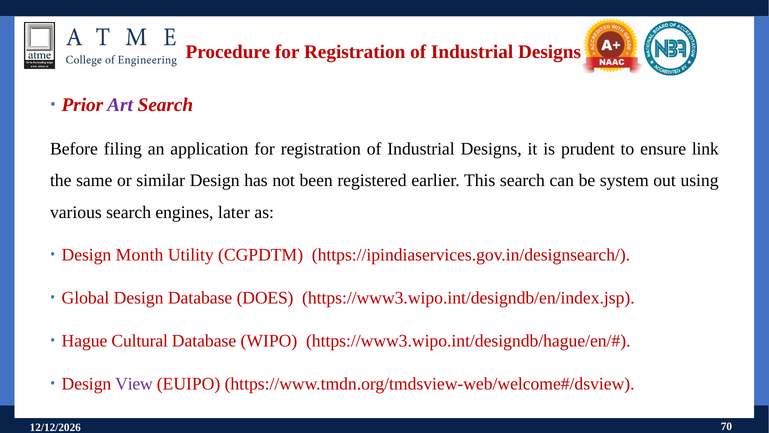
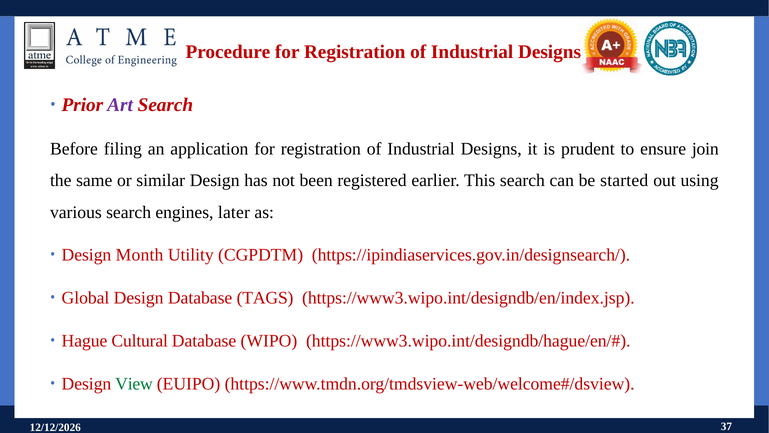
link: link -> join
system: system -> started
DOES: DOES -> TAGS
View colour: purple -> green
70: 70 -> 37
